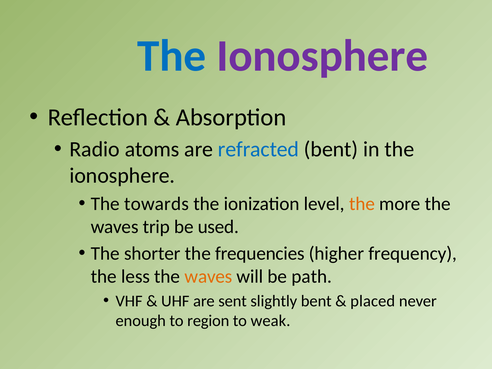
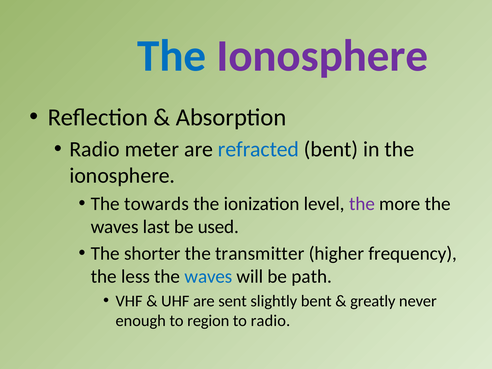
atoms: atoms -> meter
the at (362, 204) colour: orange -> purple
trip: trip -> last
frequencies: frequencies -> transmitter
waves at (208, 277) colour: orange -> blue
placed: placed -> greatly
to weak: weak -> radio
